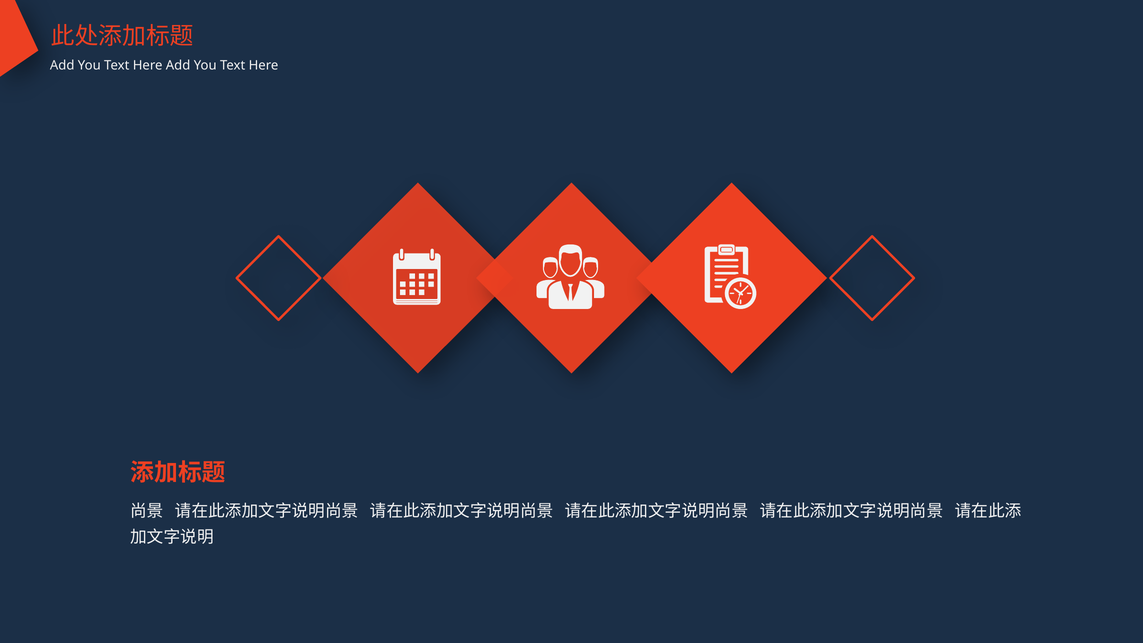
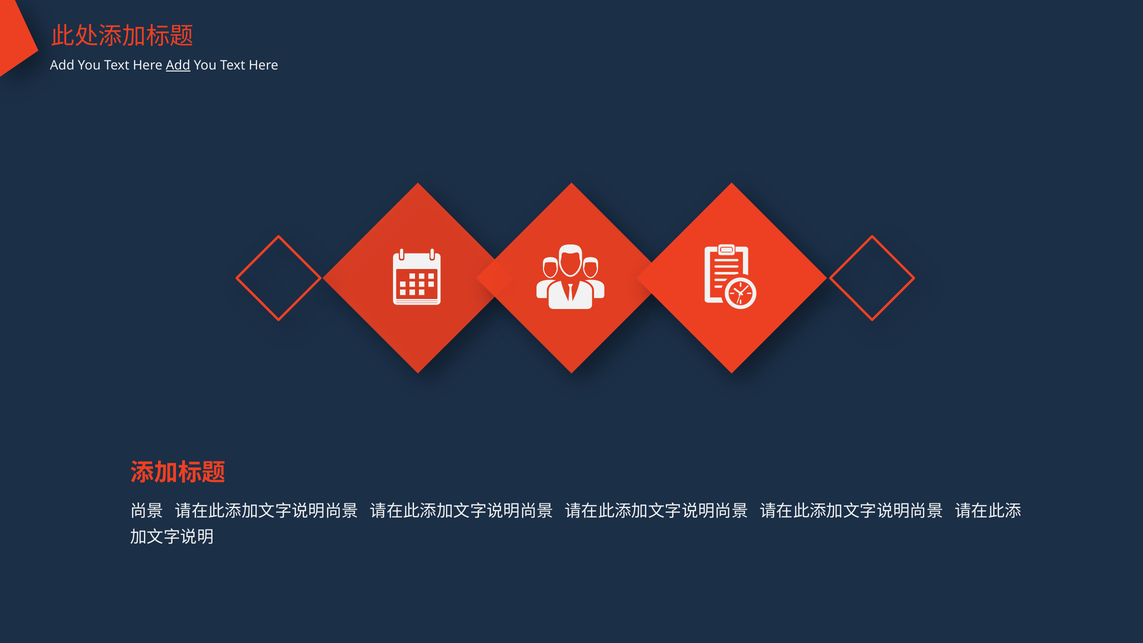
Add at (178, 65) underline: none -> present
